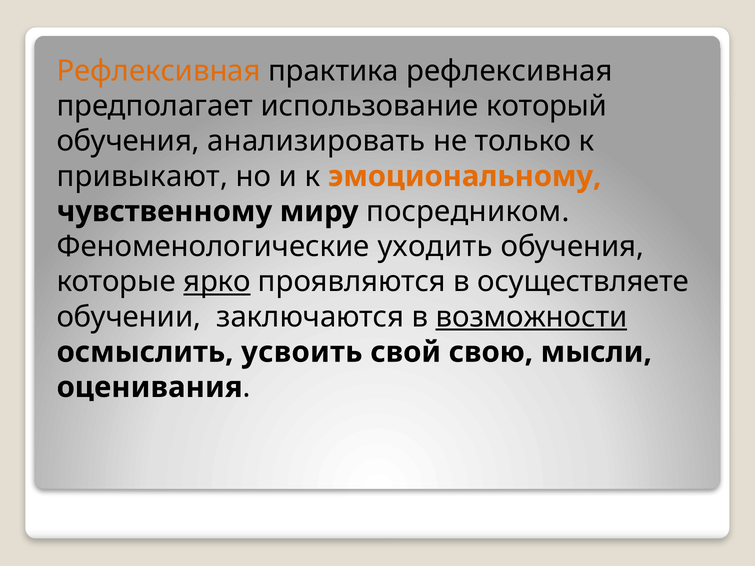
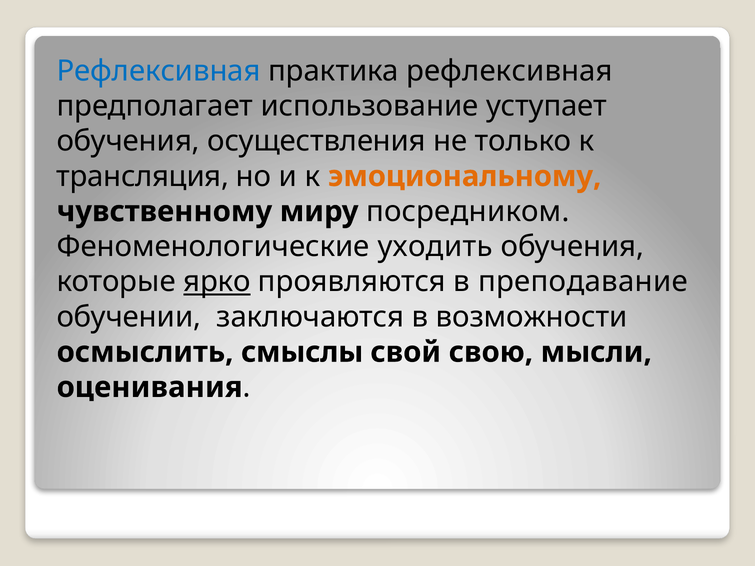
Рефлексивная at (159, 71) colour: orange -> blue
который: который -> уступает
анализировать: анализировать -> осуществления
привыкают: привыкают -> трансляция
осуществляете: осуществляете -> преподавание
возможности underline: present -> none
усвоить: усвоить -> смыслы
